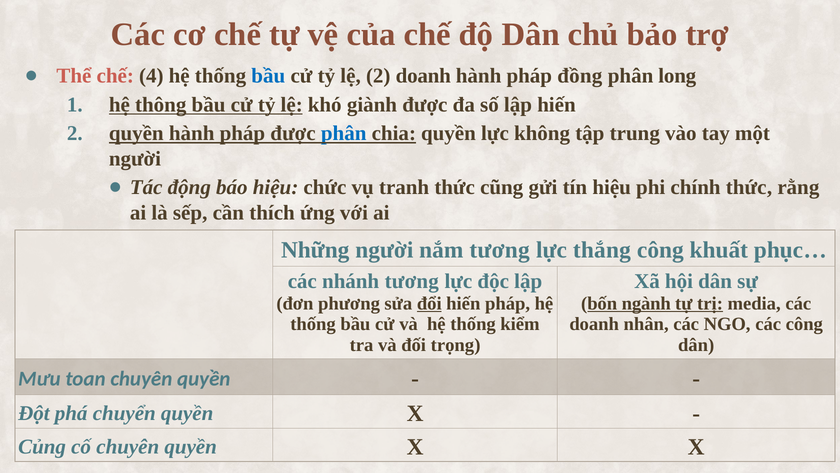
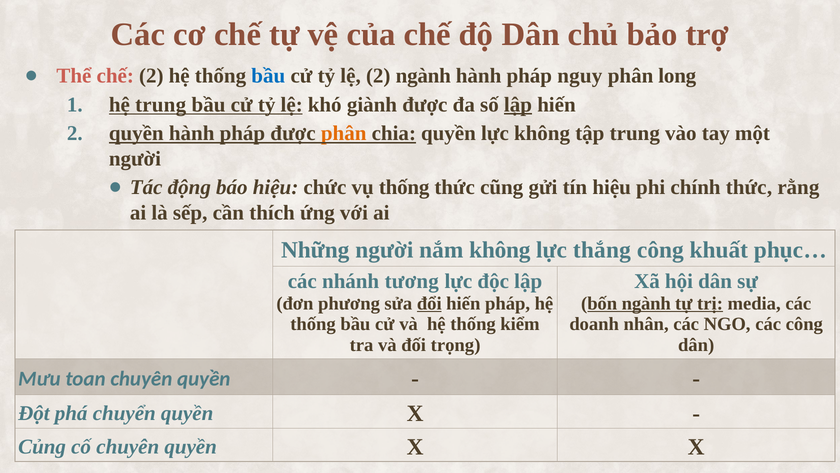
chế 4: 4 -> 2
2 doanh: doanh -> ngành
đồng: đồng -> nguy
hệ thông: thông -> trung
lập at (518, 105) underline: none -> present
phân at (344, 133) colour: blue -> orange
vụ tranh: tranh -> thống
nắm tương: tương -> không
